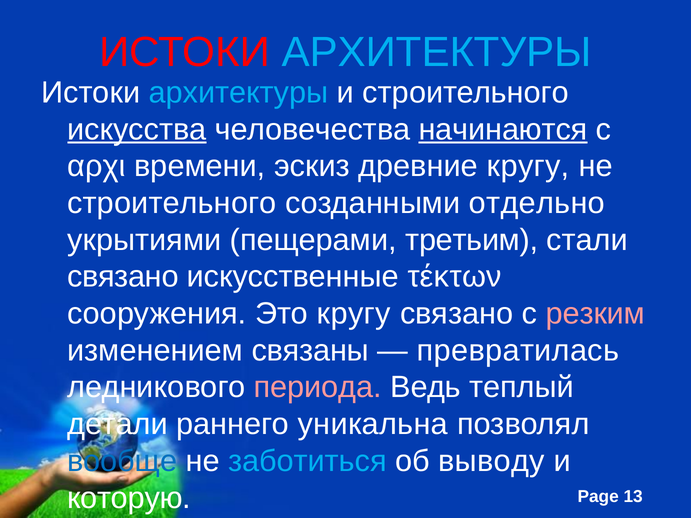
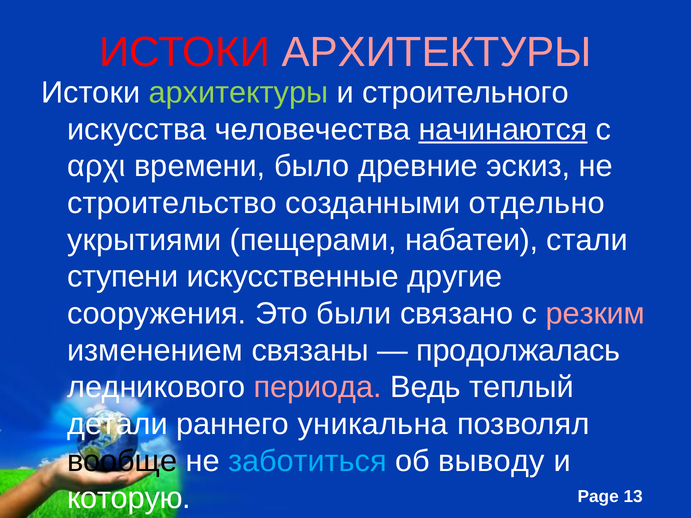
АРХИТЕКТУРЫ at (437, 52) colour: light blue -> pink
архитектуры at (238, 93) colour: light blue -> light green
искусства underline: present -> none
эскиз: эскиз -> было
древние кругу: кругу -> эскиз
строительного at (172, 203): строительного -> строительство
третьим: третьим -> набатеи
связано at (123, 277): связано -> ступени
τέκτων: τέκτων -> другие
Это кругу: кругу -> были
превратилась: превратилась -> продолжалась
вообще colour: blue -> black
